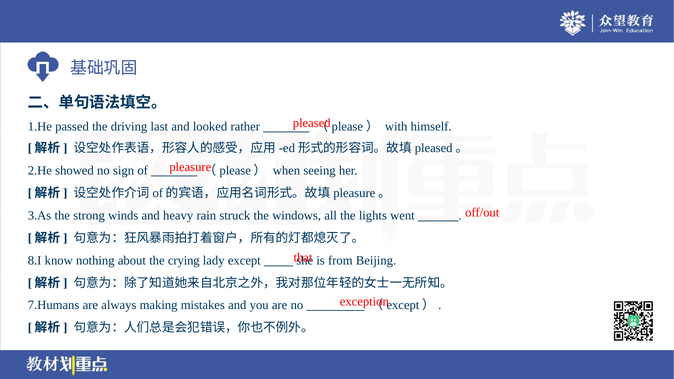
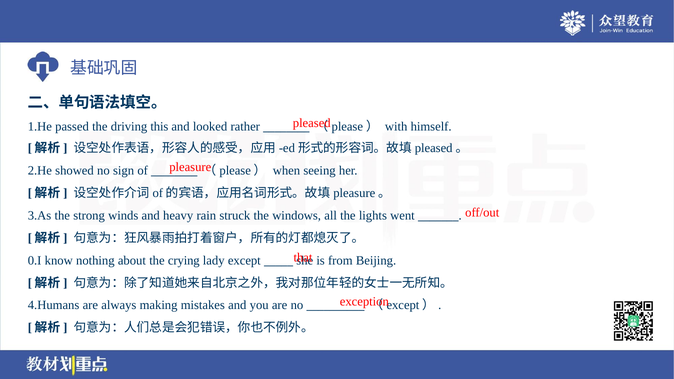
last: last -> this
8.I: 8.I -> 0.I
7.Humans: 7.Humans -> 4.Humans
